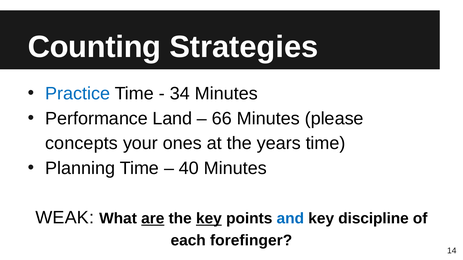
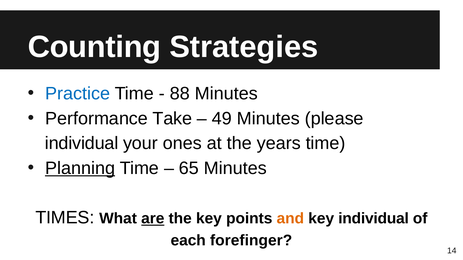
34: 34 -> 88
Land: Land -> Take
66: 66 -> 49
concepts at (82, 144): concepts -> individual
Planning underline: none -> present
40: 40 -> 65
WEAK: WEAK -> TIMES
key at (209, 219) underline: present -> none
and colour: blue -> orange
key discipline: discipline -> individual
